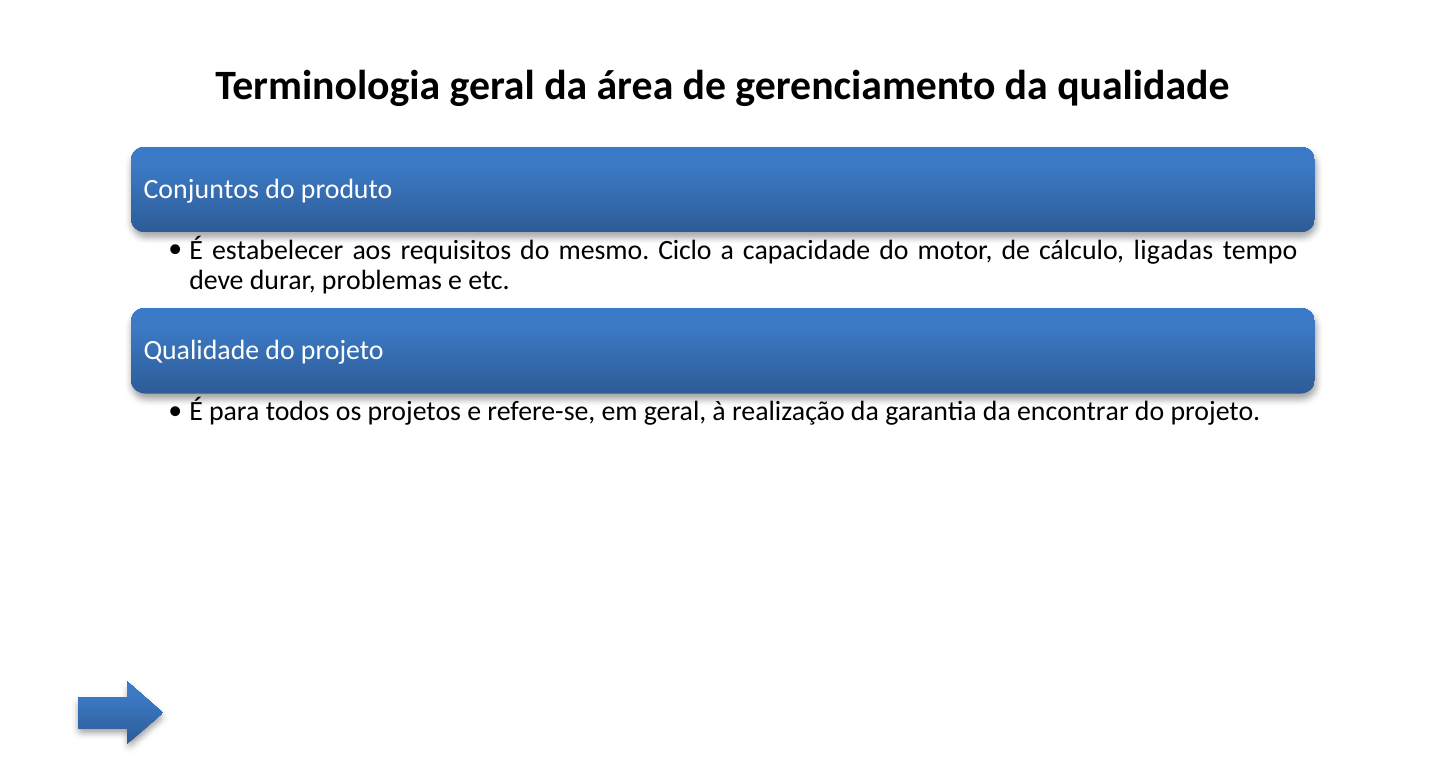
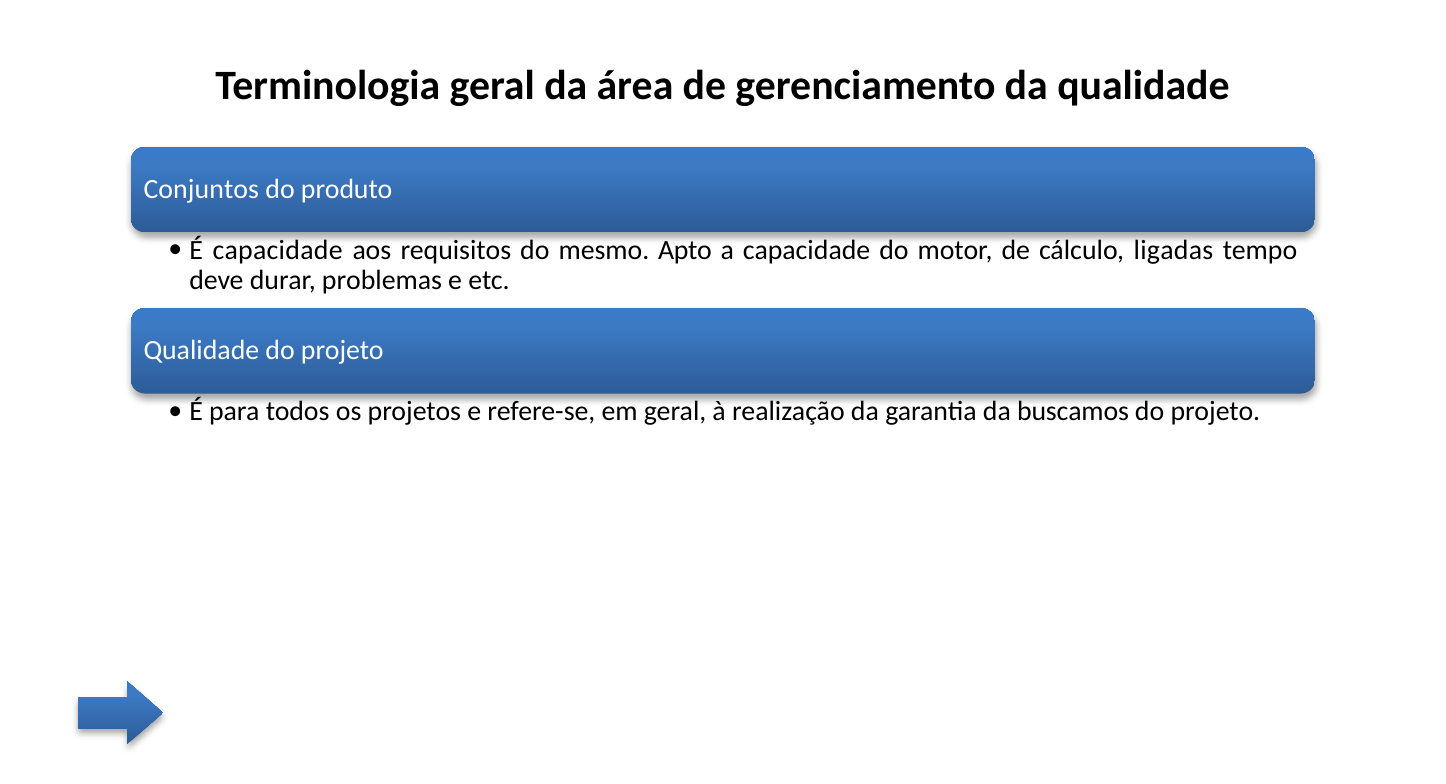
É estabelecer: estabelecer -> capacidade
Ciclo: Ciclo -> Apto
encontrar: encontrar -> buscamos
